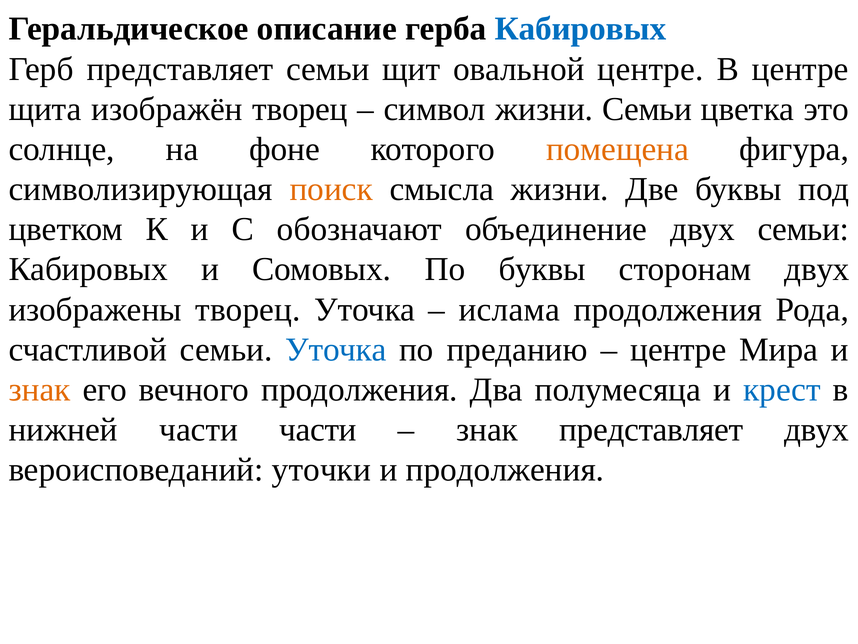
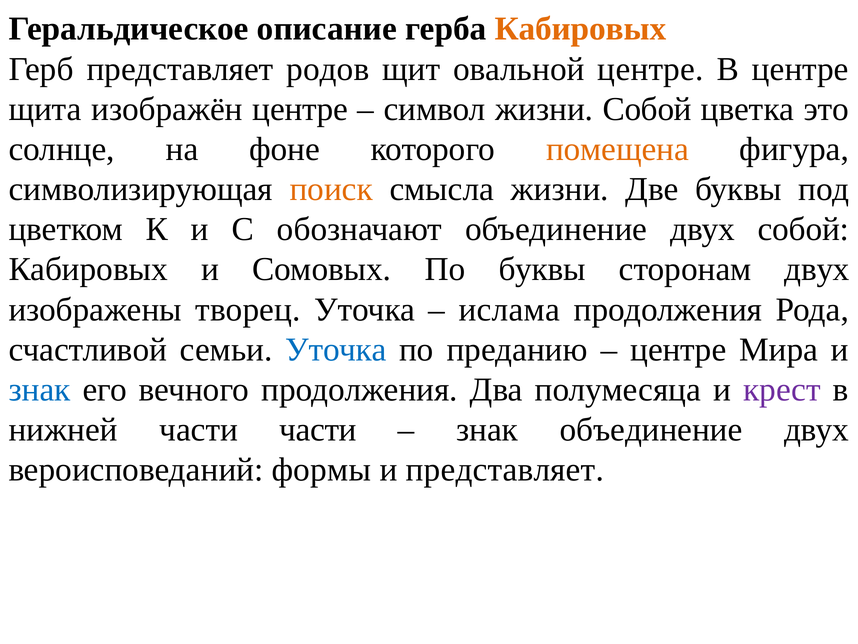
Кабировых at (581, 29) colour: blue -> orange
представляет семьи: семьи -> родов
изображён творец: творец -> центре
жизни Семьи: Семьи -> Собой
двух семьи: семьи -> собой
знак at (40, 389) colour: orange -> blue
крест colour: blue -> purple
знак представляет: представляет -> объединение
уточки: уточки -> формы
и продолжения: продолжения -> представляет
